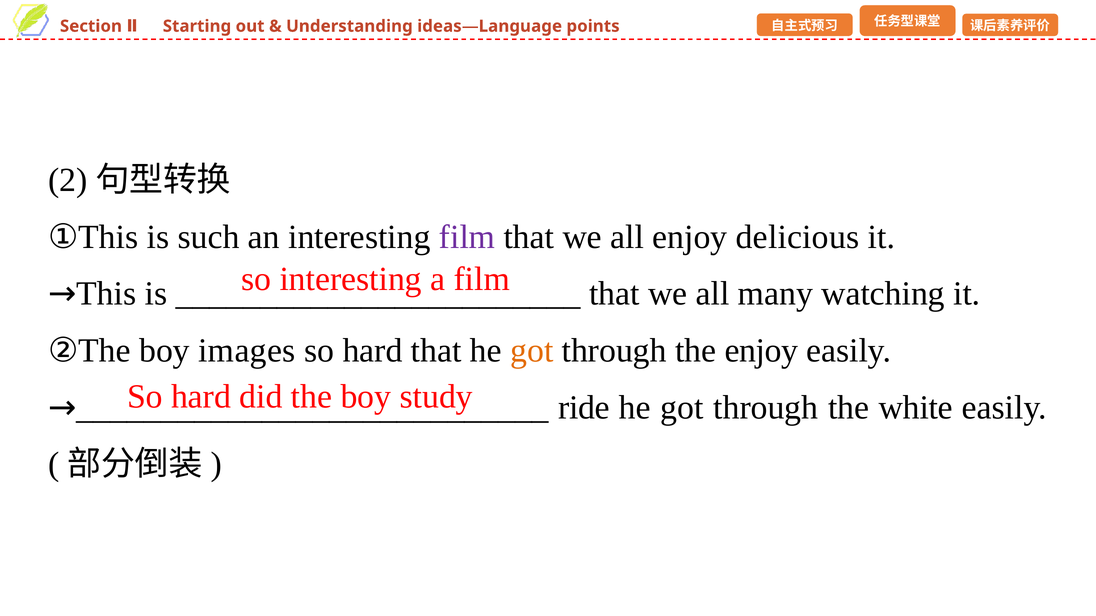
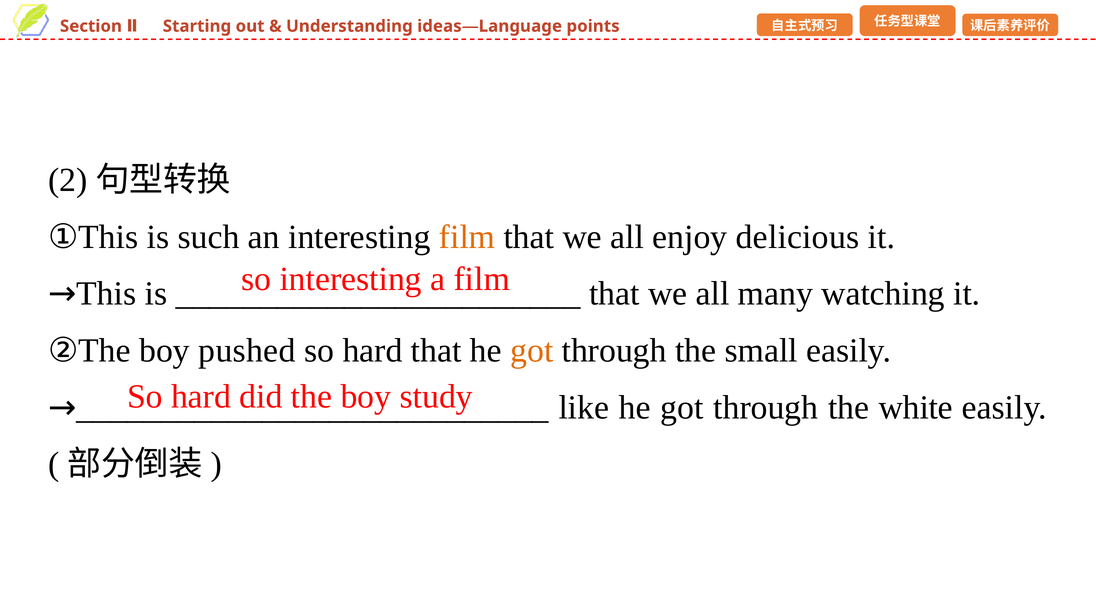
film at (467, 237) colour: purple -> orange
images: images -> pushed
the enjoy: enjoy -> small
ride: ride -> like
